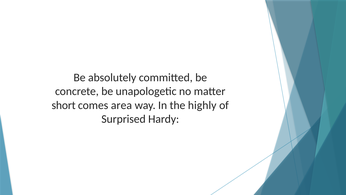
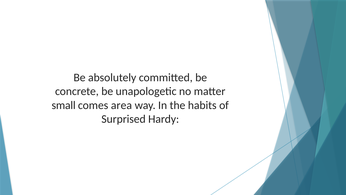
short: short -> small
highly: highly -> habits
